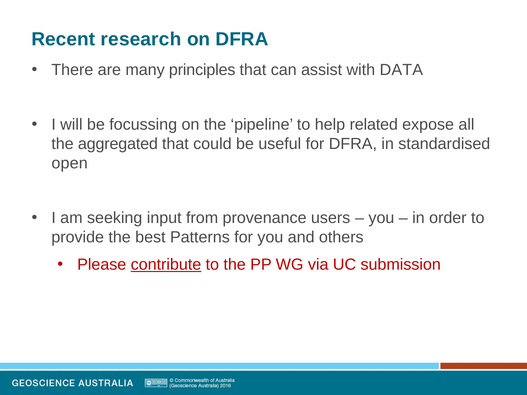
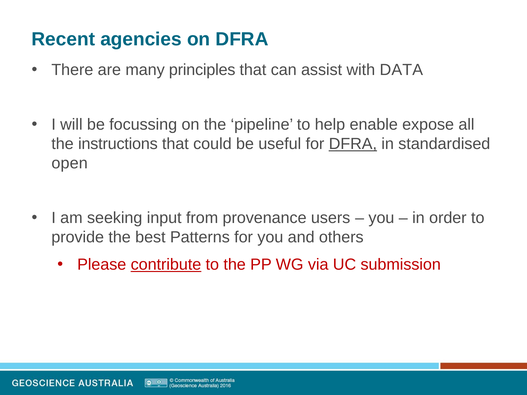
research: research -> agencies
related: related -> enable
aggregated: aggregated -> instructions
DFRA at (353, 144) underline: none -> present
